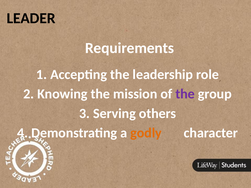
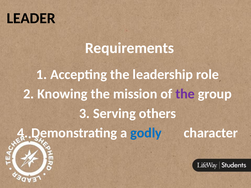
godly colour: orange -> blue
